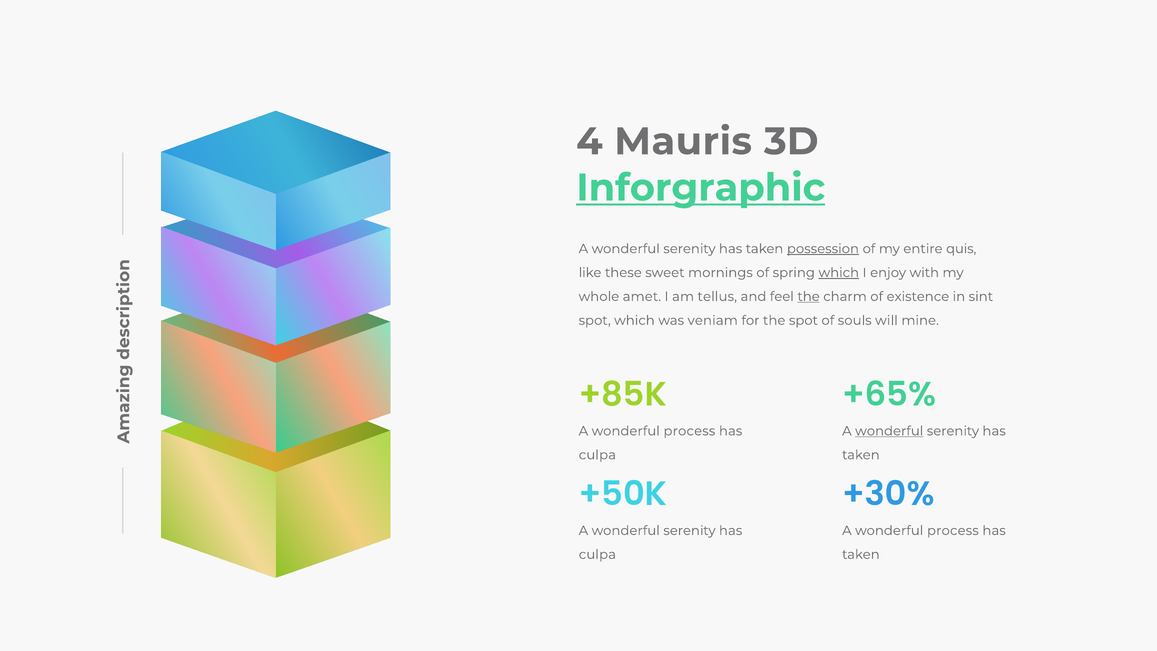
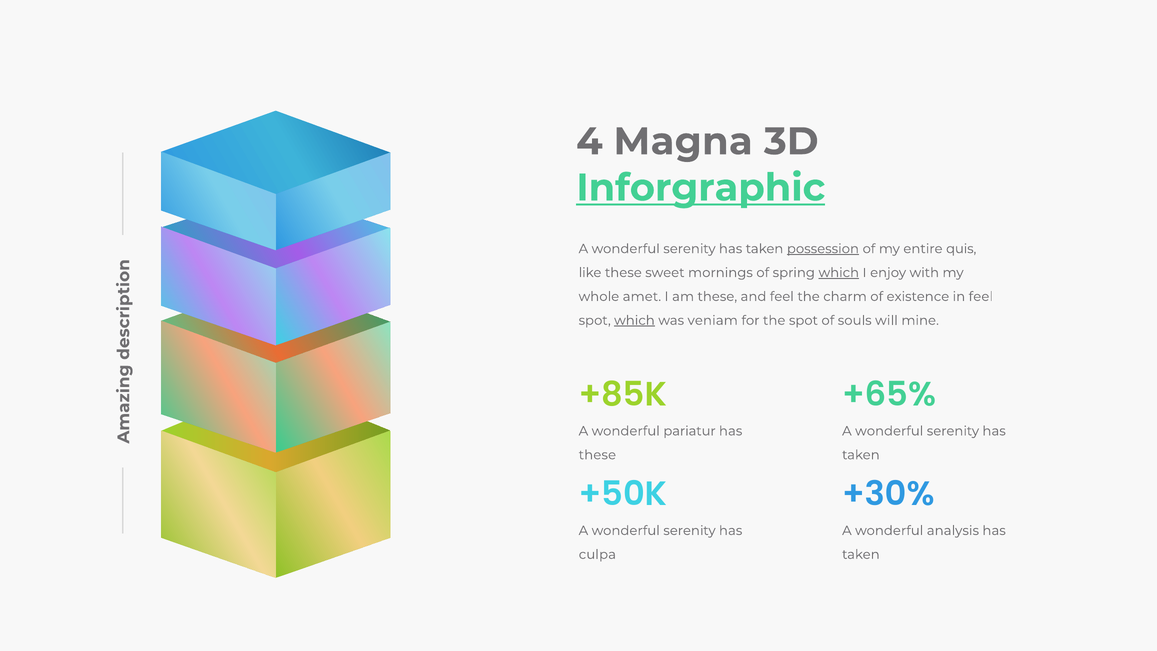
Mauris: Mauris -> Magna
am tellus: tellus -> these
the at (809, 296) underline: present -> none
in sint: sint -> feel
which at (634, 320) underline: none -> present
process at (689, 431): process -> pariatur
wonderful at (889, 431) underline: present -> none
culpa at (597, 455): culpa -> these
process at (953, 530): process -> analysis
